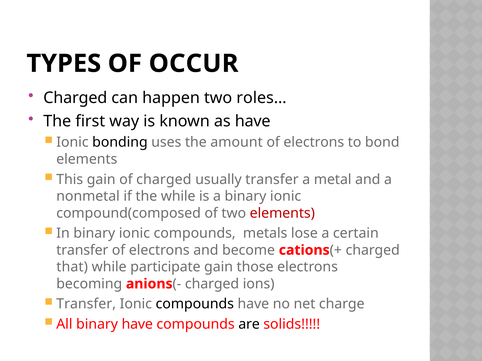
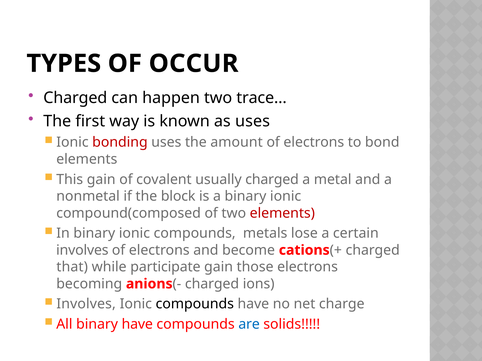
roles…: roles… -> trace…
as have: have -> uses
bonding colour: black -> red
of charged: charged -> covalent
usually transfer: transfer -> charged
the while: while -> block
transfer at (82, 250): transfer -> involves
Transfer at (86, 304): Transfer -> Involves
are colour: black -> blue
